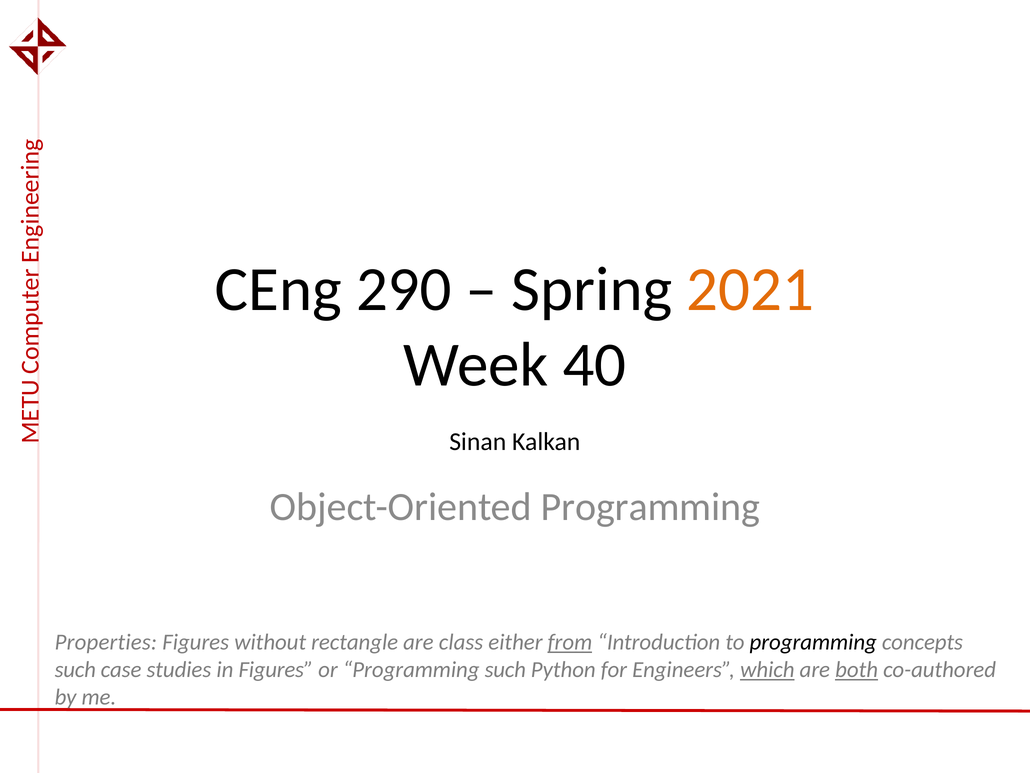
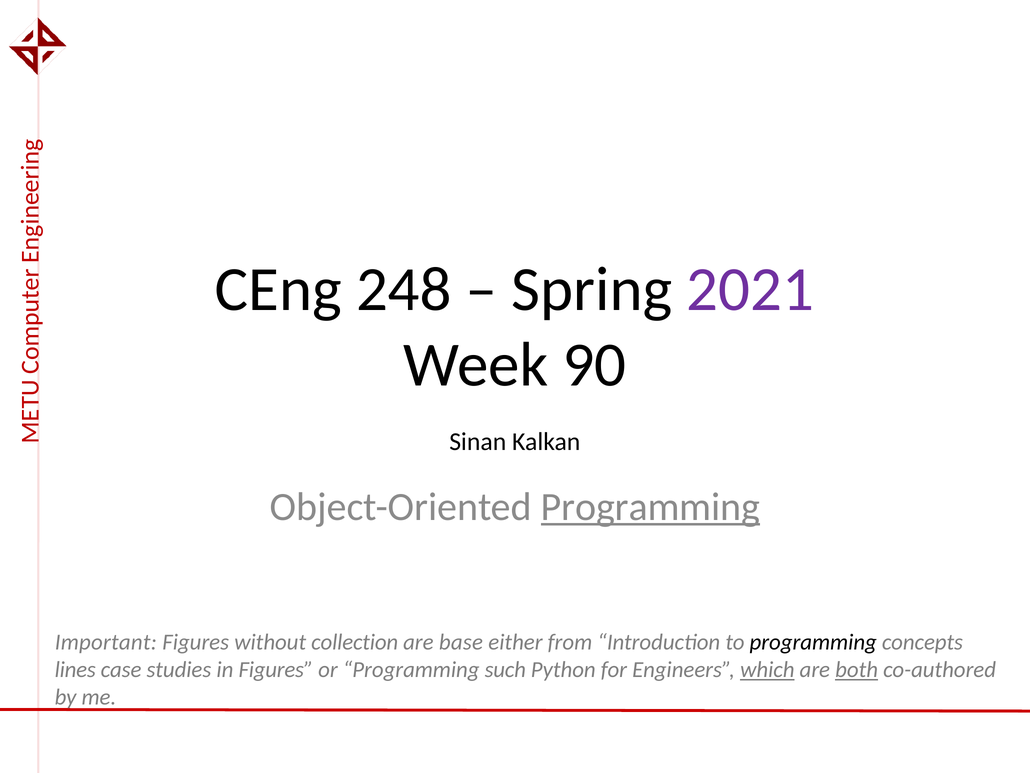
290: 290 -> 248
2021 colour: orange -> purple
40: 40 -> 90
Programming at (650, 507) underline: none -> present
Properties: Properties -> Important
rectangle: rectangle -> collection
class: class -> base
from underline: present -> none
such at (75, 669): such -> lines
